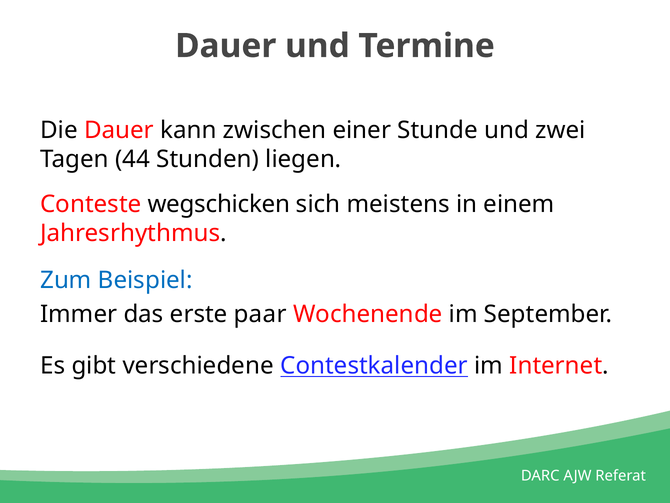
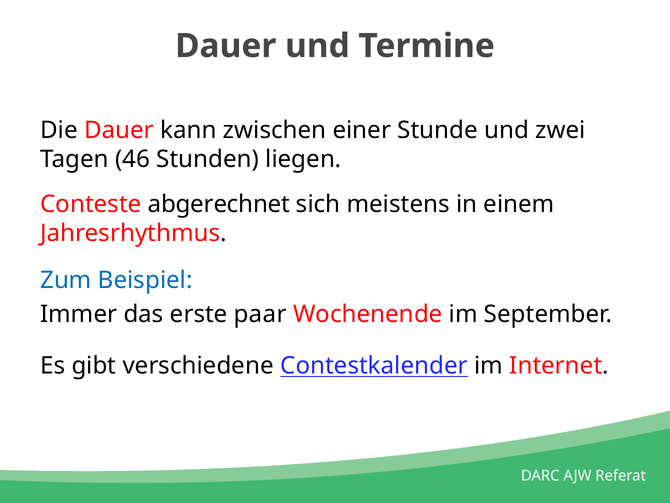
44: 44 -> 46
wegschicken: wegschicken -> abgerechnet
